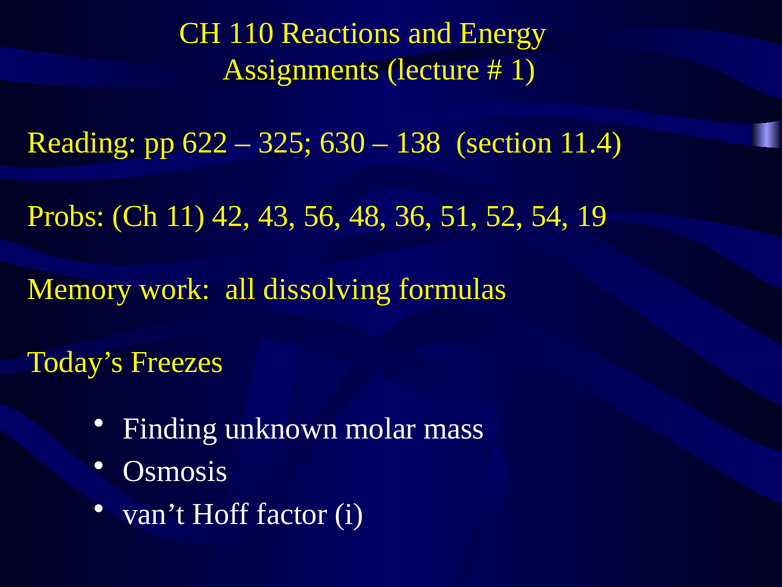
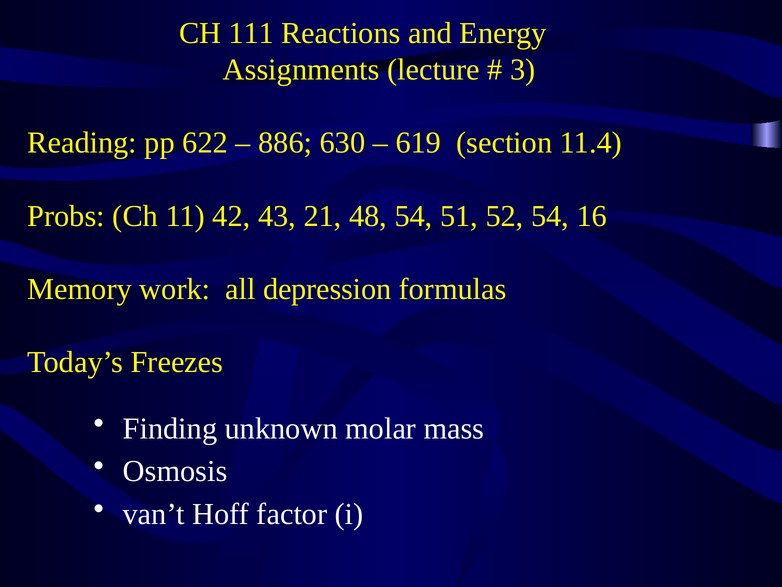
110: 110 -> 111
1: 1 -> 3
325: 325 -> 886
138: 138 -> 619
56: 56 -> 21
48 36: 36 -> 54
19: 19 -> 16
dissolving: dissolving -> depression
